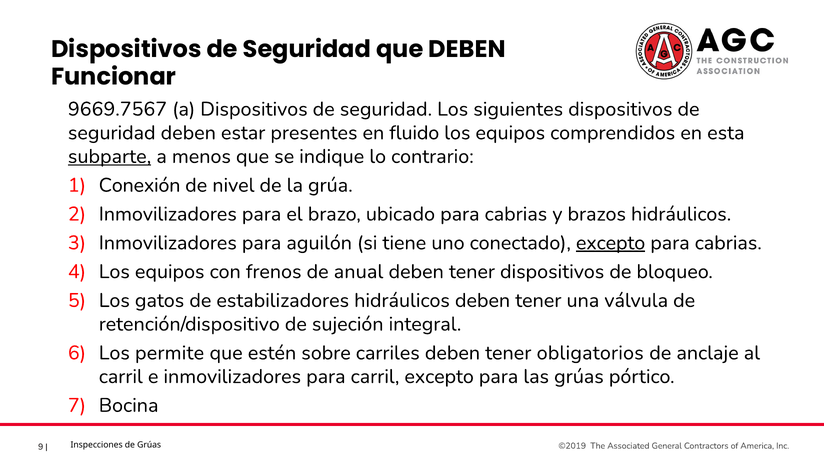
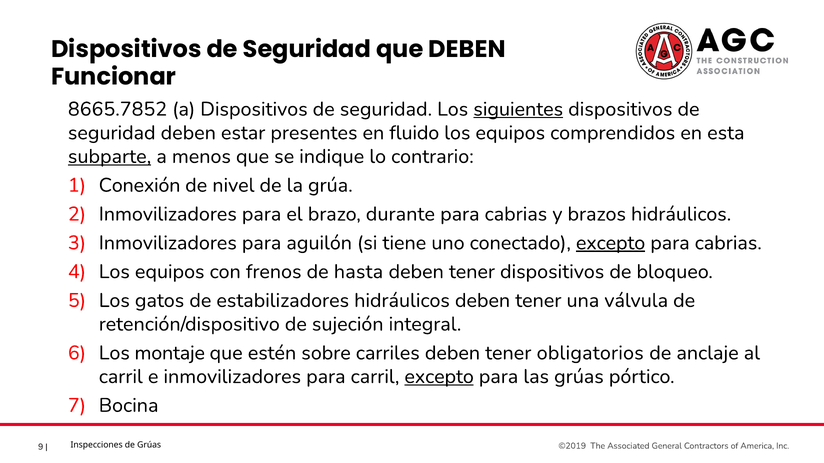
9669.7567: 9669.7567 -> 8665.7852
siguientes underline: none -> present
ubicado: ubicado -> durante
anual: anual -> hasta
permite: permite -> montaje
excepto at (439, 377) underline: none -> present
